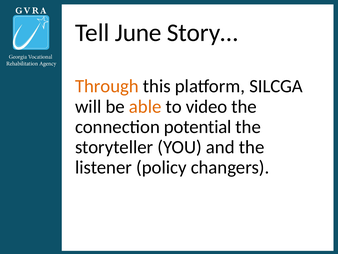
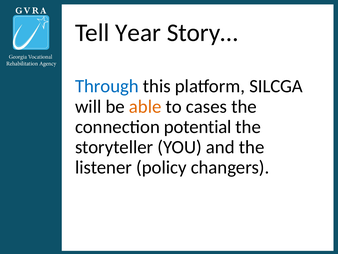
June: June -> Year
Through colour: orange -> blue
video: video -> cases
